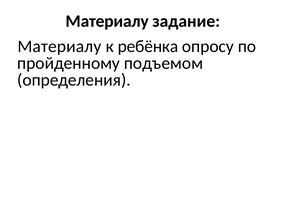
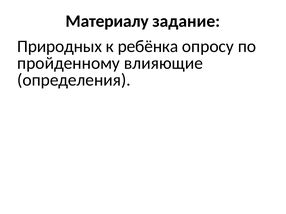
Материалу at (59, 47): Материалу -> Природных
подъемом: подъемом -> влияющие
